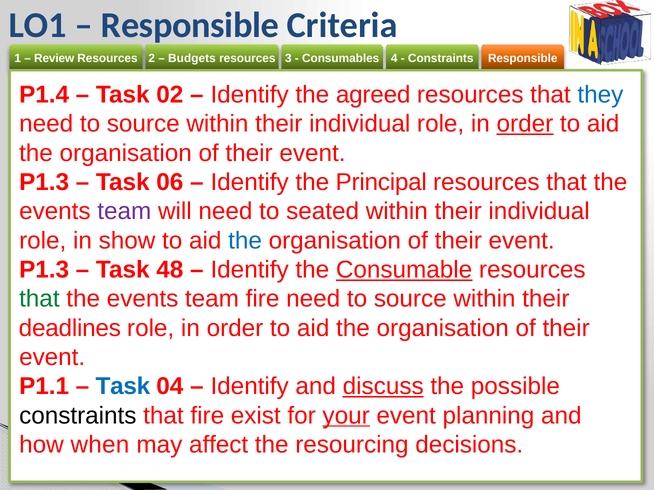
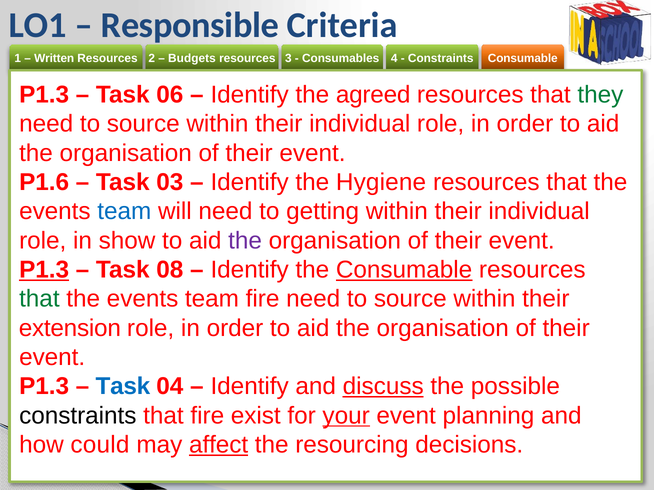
Review: Review -> Written
Responsible at (523, 59): Responsible -> Consumable
P1.4 at (44, 95): P1.4 -> P1.3
02: 02 -> 06
they colour: blue -> green
order at (525, 124) underline: present -> none
P1.3 at (44, 182): P1.3 -> P1.6
06: 06 -> 03
Principal: Principal -> Hygiene
team at (124, 212) colour: purple -> blue
seated: seated -> getting
the at (245, 241) colour: blue -> purple
P1.3 at (44, 270) underline: none -> present
48: 48 -> 08
deadlines: deadlines -> extension
P1.1 at (44, 387): P1.1 -> P1.3
when: when -> could
affect underline: none -> present
